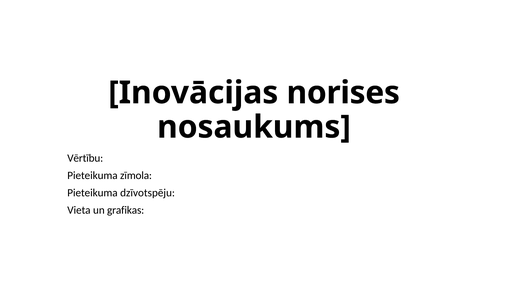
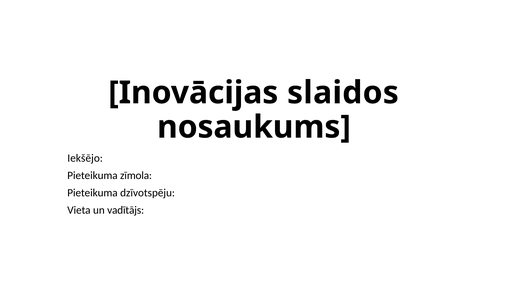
norises: norises -> slaidos
Vērtību: Vērtību -> Iekšējo
grafikas: grafikas -> vadītājs
